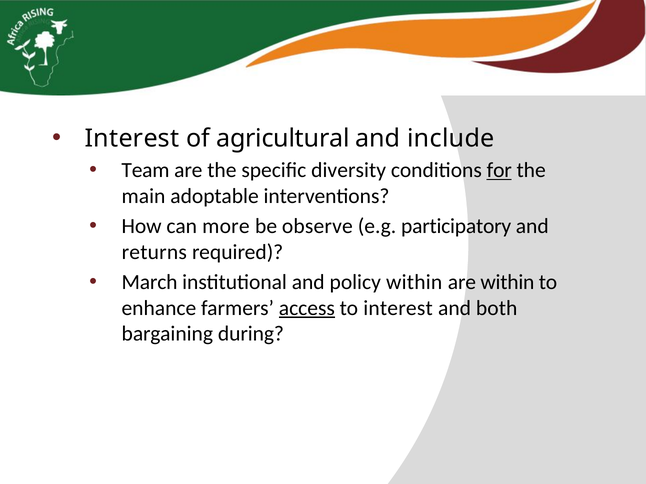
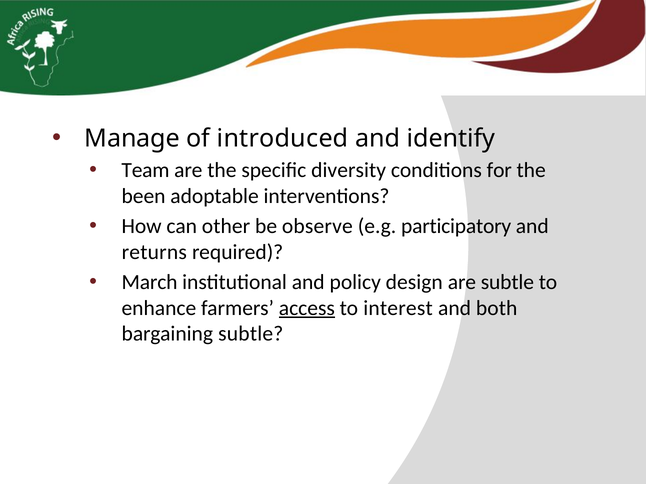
Interest at (132, 138): Interest -> Manage
agricultural: agricultural -> introduced
include: include -> identify
for underline: present -> none
main: main -> been
more: more -> other
policy within: within -> design
are within: within -> subtle
bargaining during: during -> subtle
